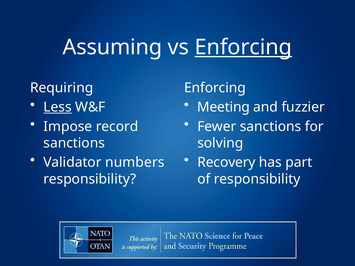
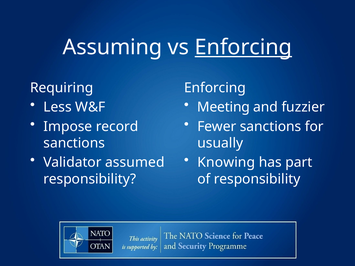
Less underline: present -> none
solving: solving -> usually
numbers: numbers -> assumed
Recovery: Recovery -> Knowing
